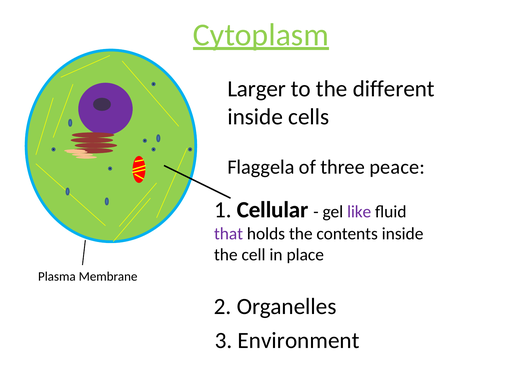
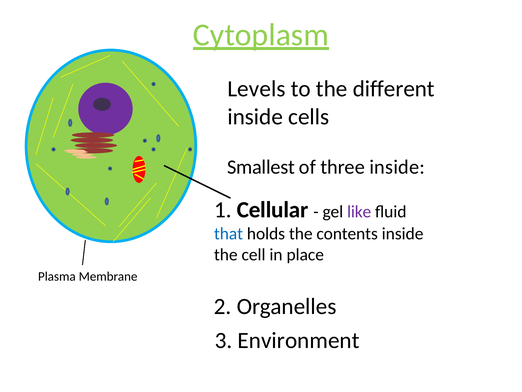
Larger: Larger -> Levels
Flaggela: Flaggela -> Smallest
three peace: peace -> inside
that colour: purple -> blue
